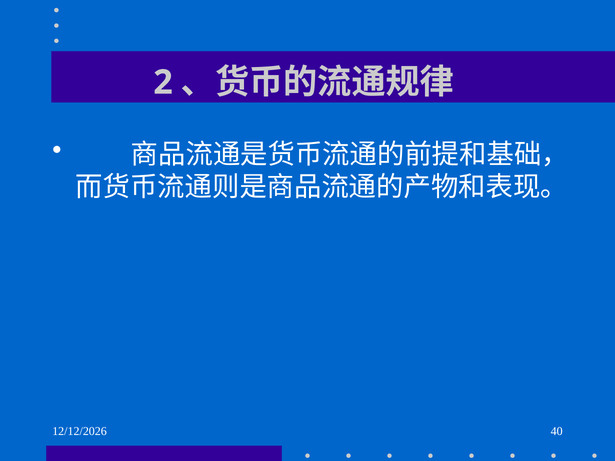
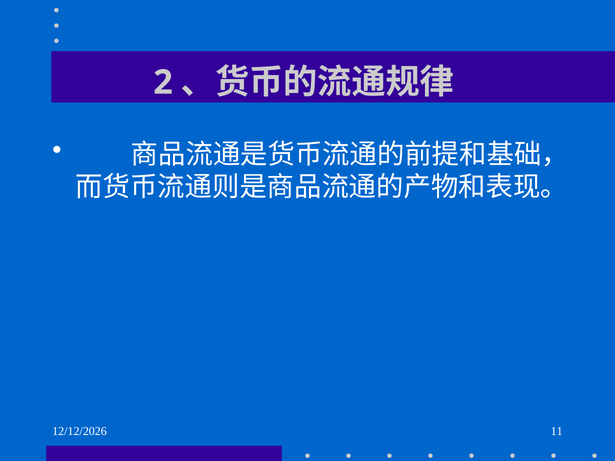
40: 40 -> 11
